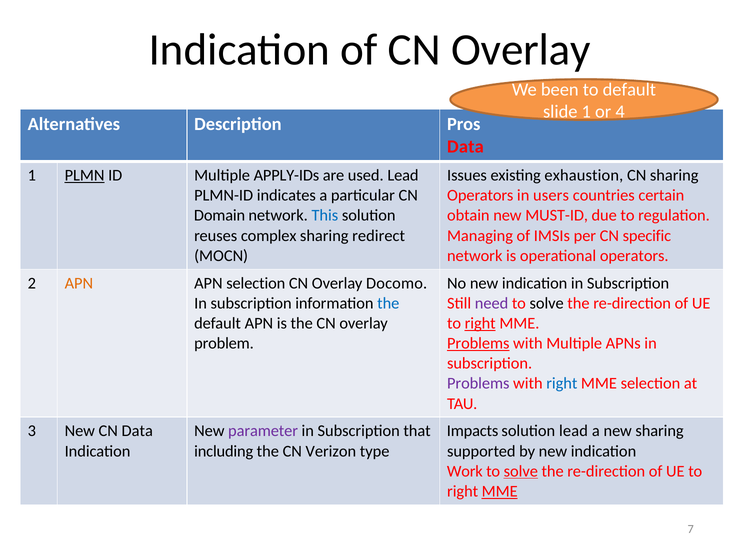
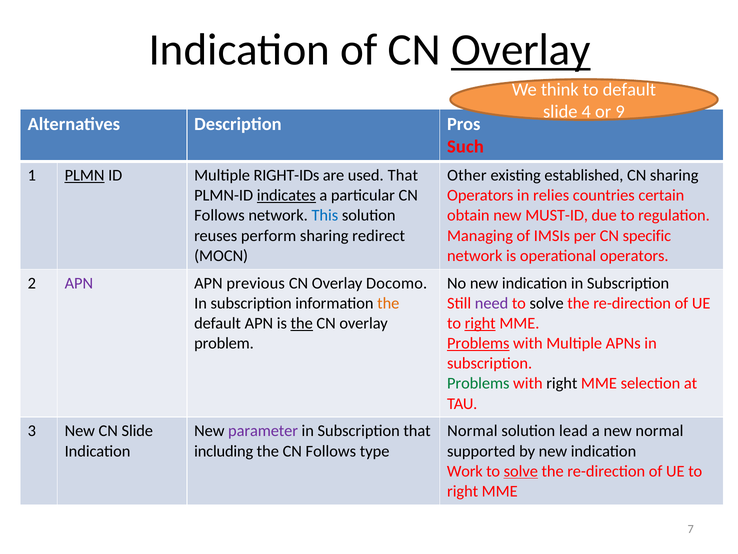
Overlay at (521, 50) underline: none -> present
been: been -> think
slide 1: 1 -> 4
4: 4 -> 9
Data at (465, 147): Data -> Such
APPLY-IDs: APPLY-IDs -> RIGHT-IDs
used Lead: Lead -> That
Issues: Issues -> Other
exhaustion: exhaustion -> established
indicates underline: none -> present
users: users -> relies
Domain at (220, 215): Domain -> Follows
complex: complex -> perform
APN at (79, 283) colour: orange -> purple
APN selection: selection -> previous
the at (388, 303) colour: blue -> orange
the at (302, 323) underline: none -> present
Problems at (478, 383) colour: purple -> green
right at (562, 383) colour: blue -> black
CN Data: Data -> Slide
Impacts at (473, 431): Impacts -> Normal
new sharing: sharing -> normal
the CN Verizon: Verizon -> Follows
MME at (500, 491) underline: present -> none
